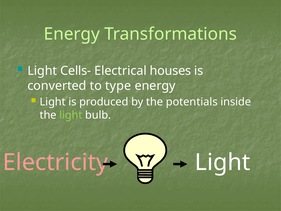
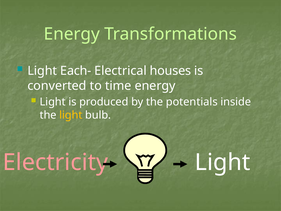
Cells-: Cells- -> Each-
type: type -> time
light at (71, 115) colour: light green -> yellow
